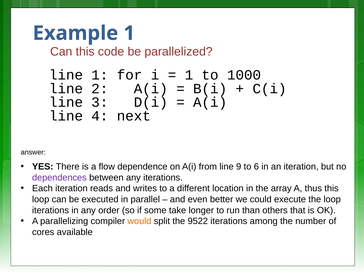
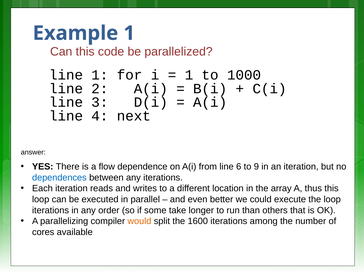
9: 9 -> 6
6: 6 -> 9
dependences colour: purple -> blue
9522: 9522 -> 1600
